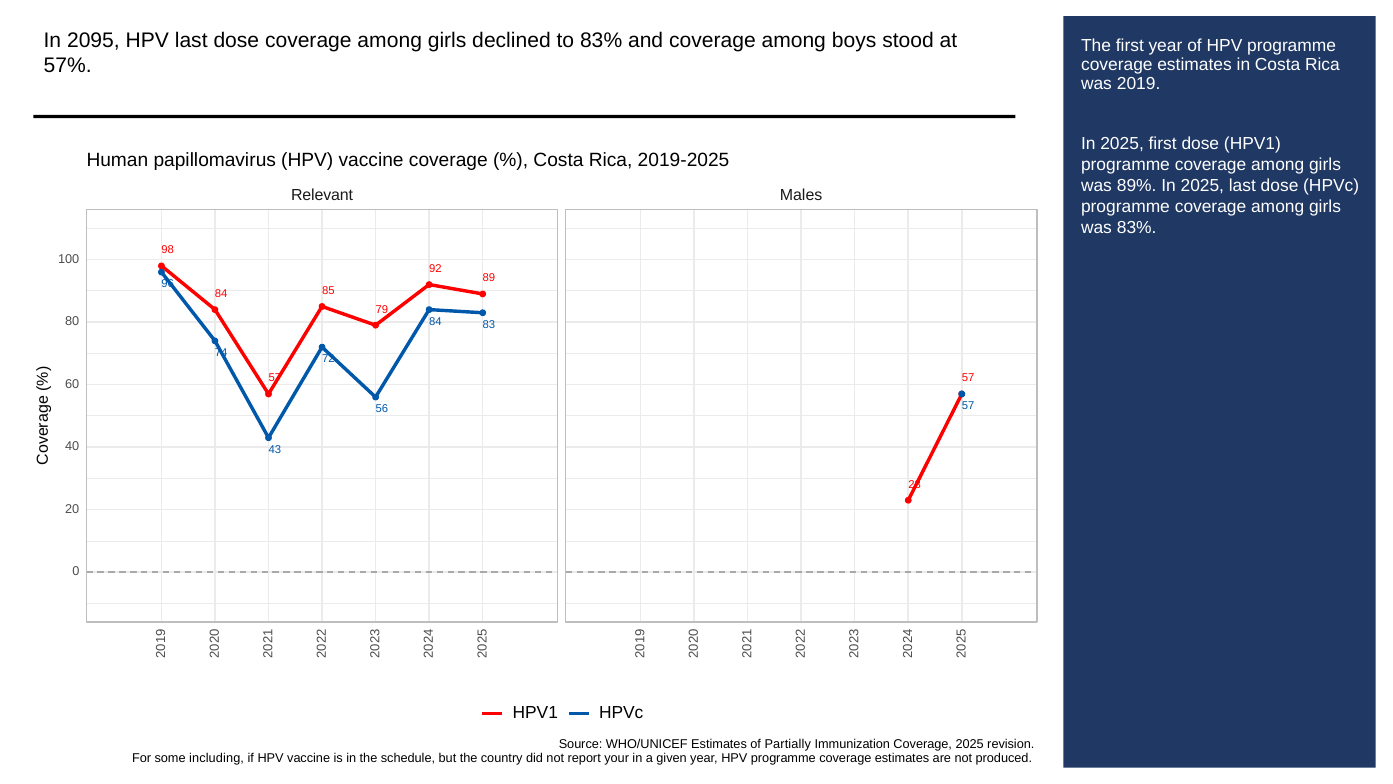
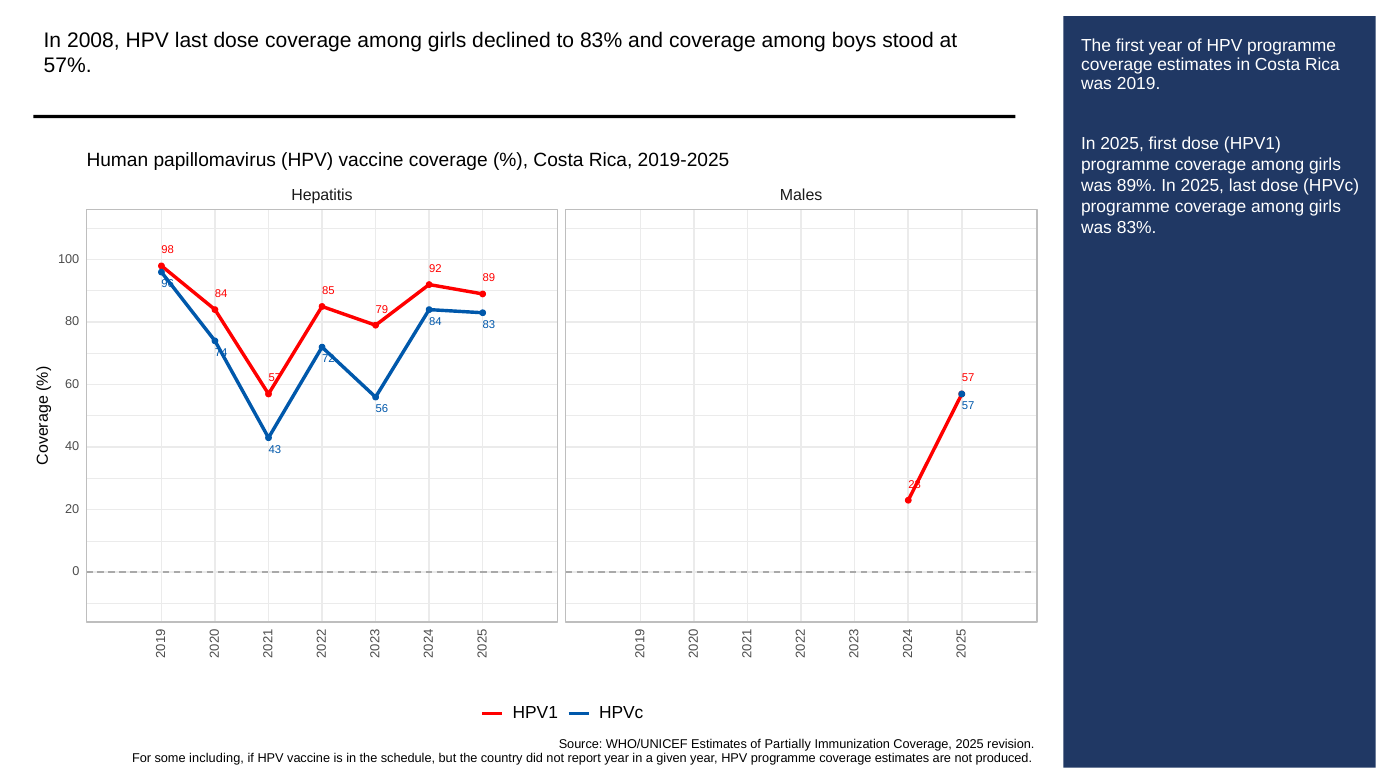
2095: 2095 -> 2008
Relevant: Relevant -> Hepatitis
report your: your -> year
